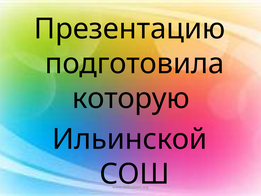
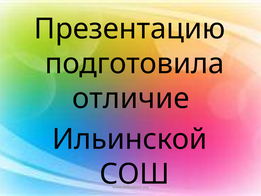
которую: которую -> отличие
